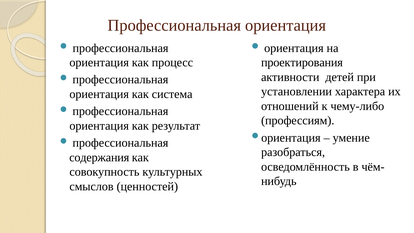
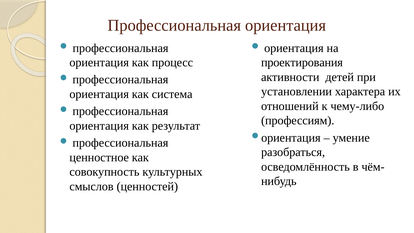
содержания: содержания -> ценностное
